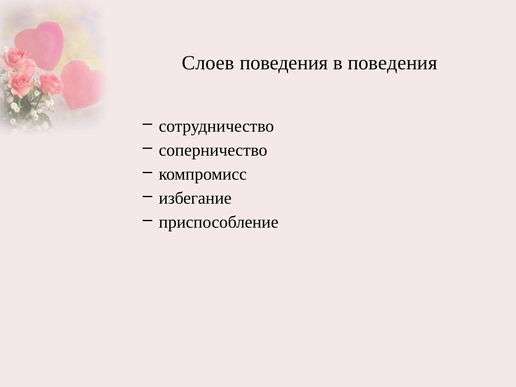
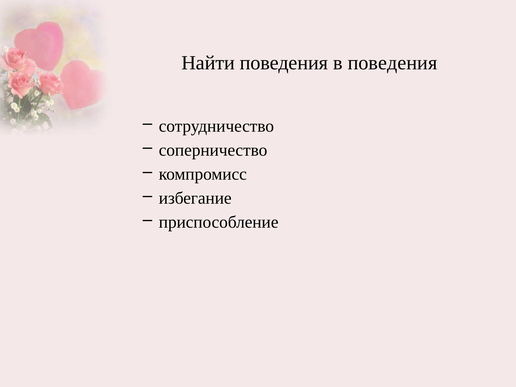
Слоев: Слоев -> Найти
